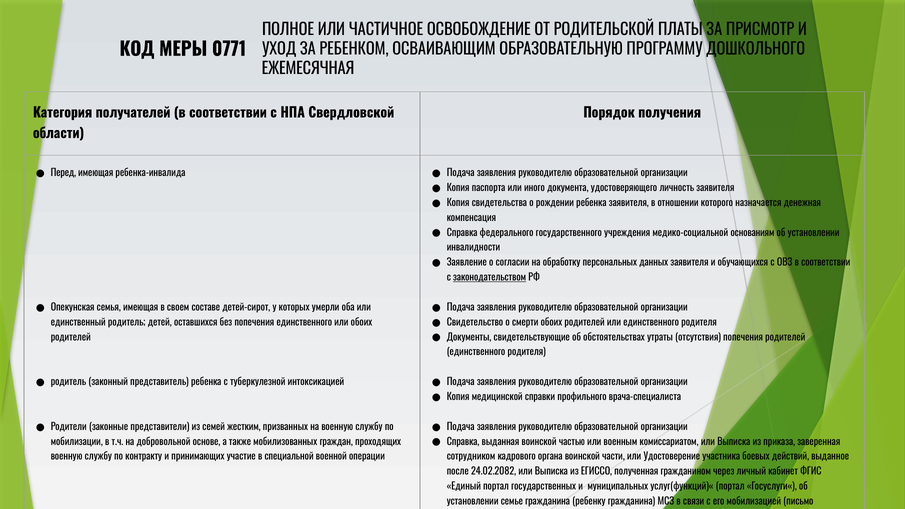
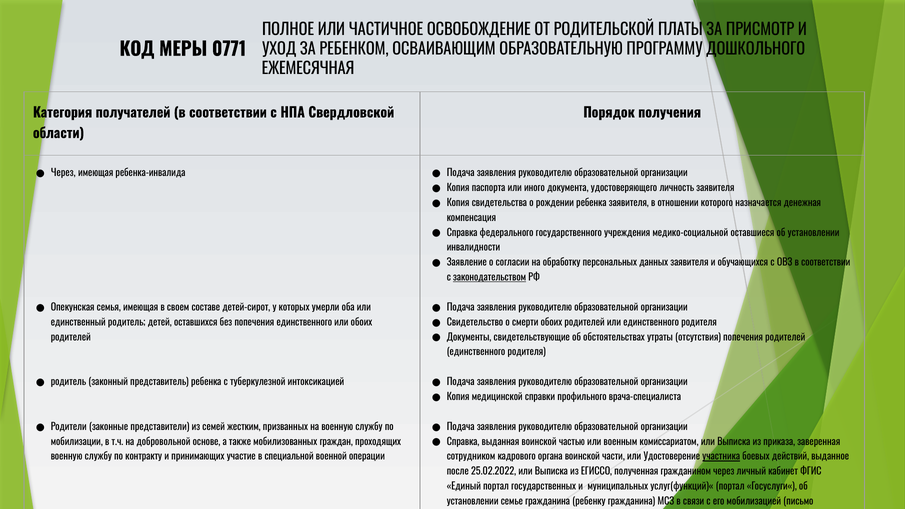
Перед at (63, 173): Перед -> Через
основаниям: основаниям -> оставшиеся
участника underline: none -> present
24.02.2082: 24.02.2082 -> 25.02.2022
